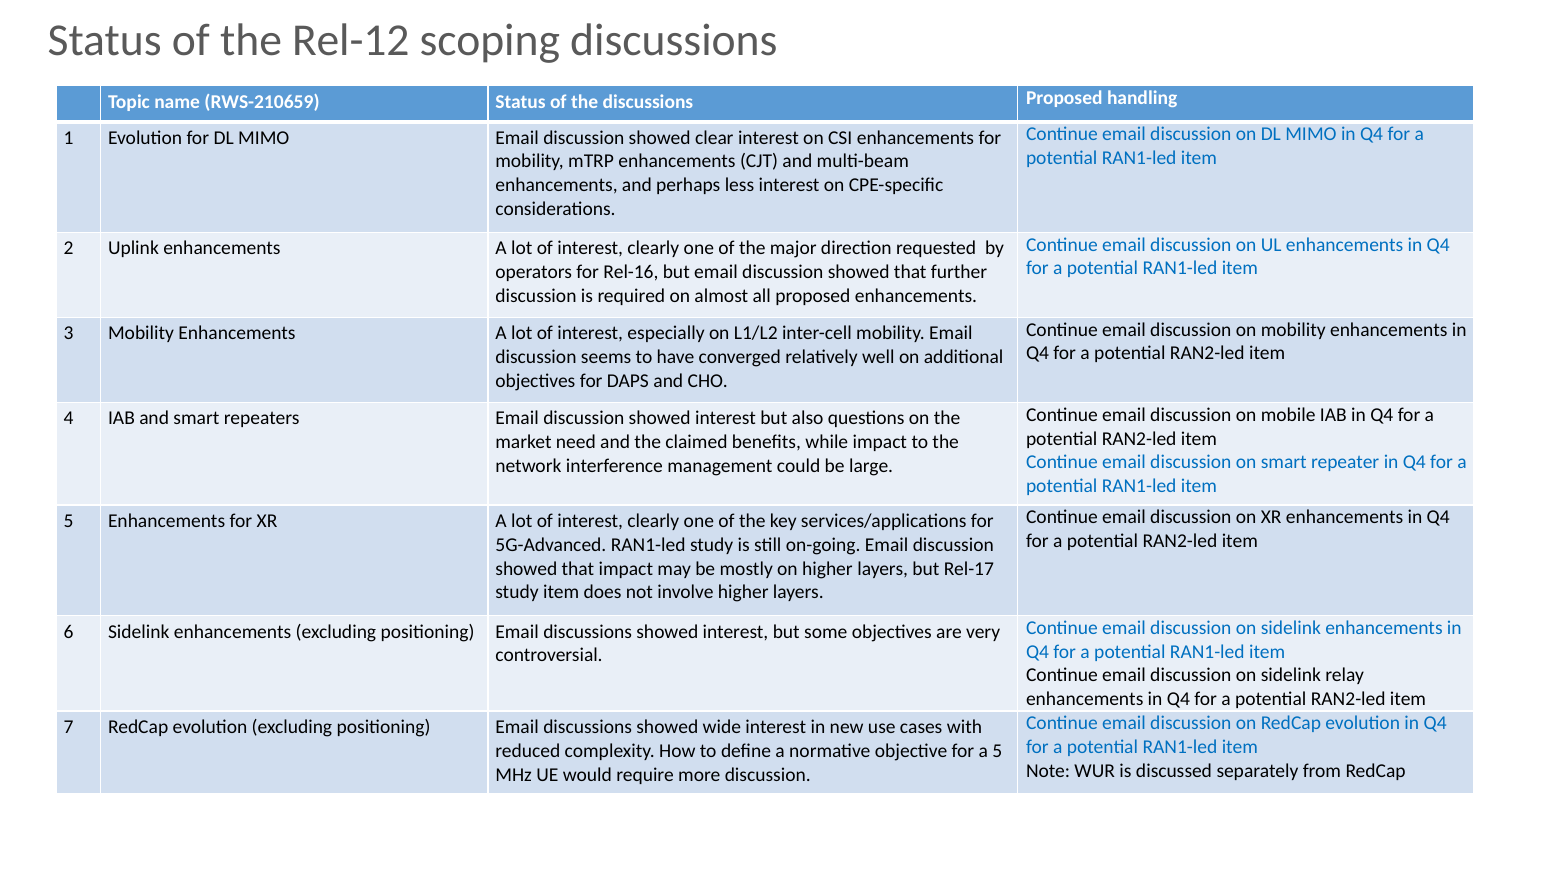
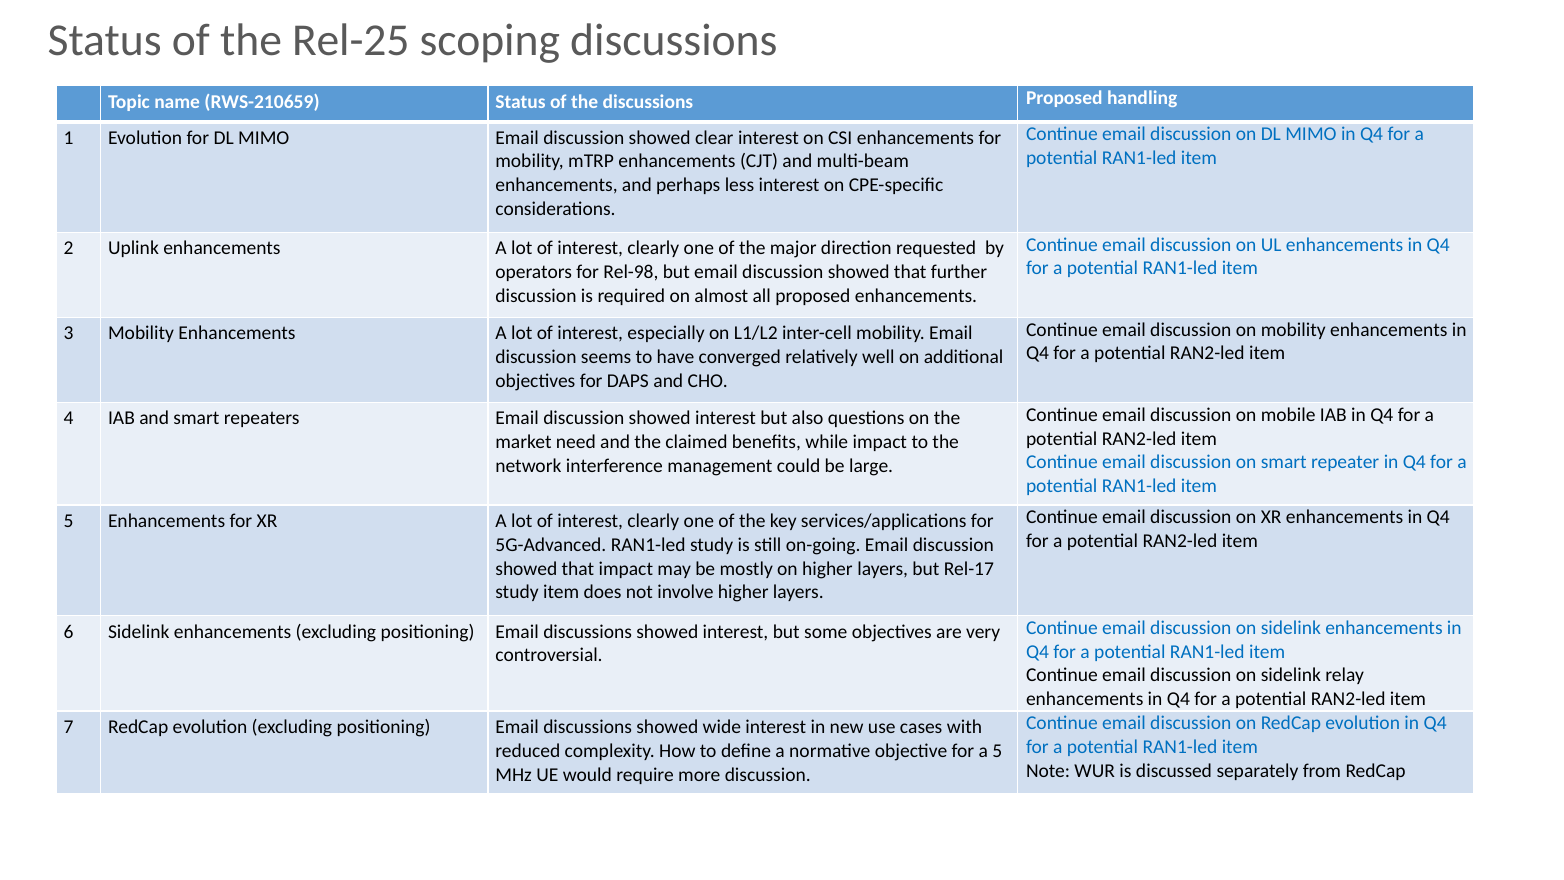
Rel-12: Rel-12 -> Rel-25
Rel-16: Rel-16 -> Rel-98
